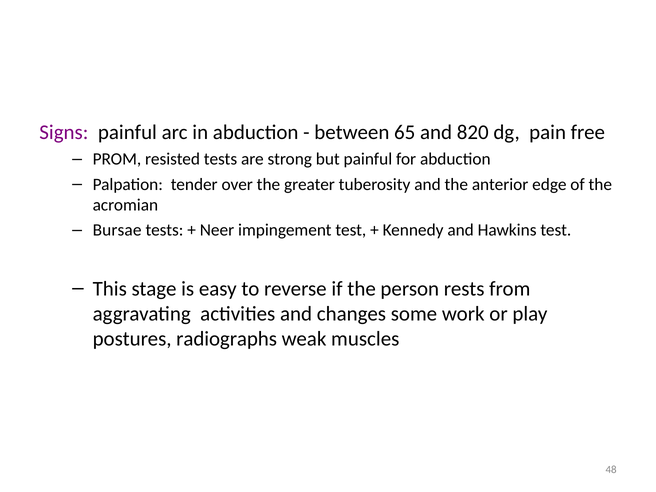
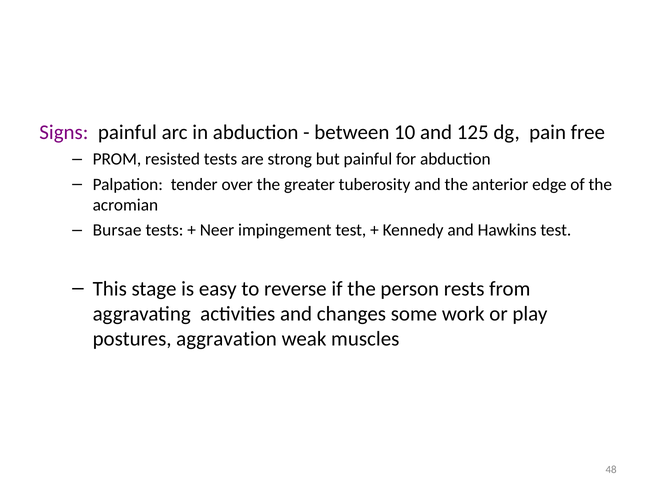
65: 65 -> 10
820: 820 -> 125
radiographs: radiographs -> aggravation
